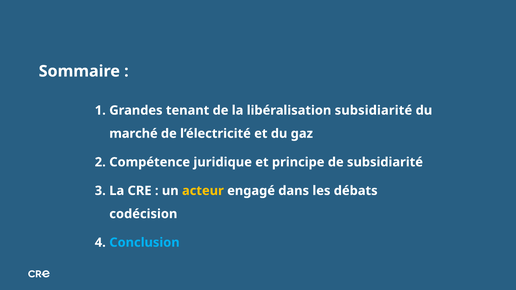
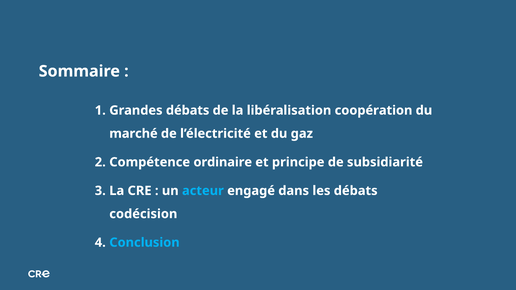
Grandes tenant: tenant -> débats
libéralisation subsidiarité: subsidiarité -> coopération
juridique: juridique -> ordinaire
acteur colour: yellow -> light blue
